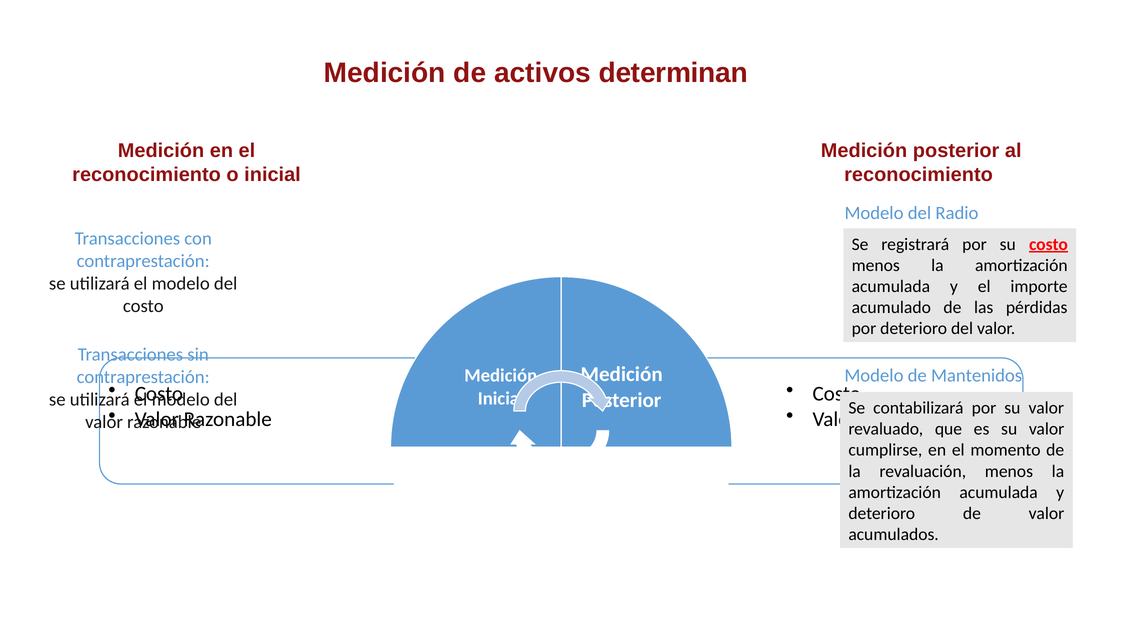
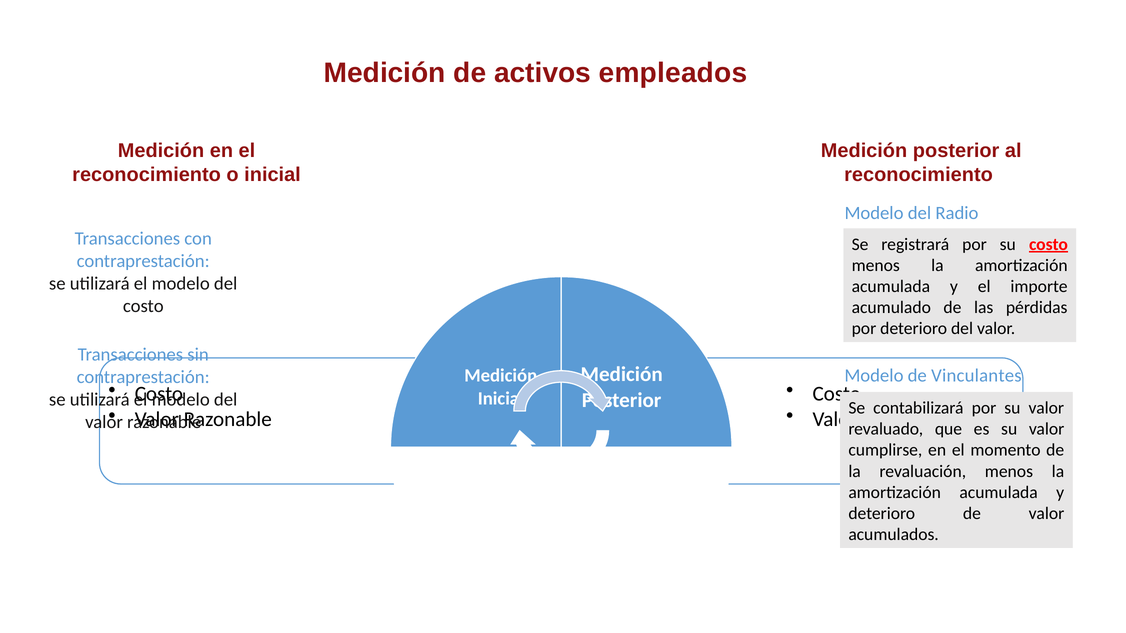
determinan: determinan -> empleados
Mantenidos: Mantenidos -> Vinculantes
